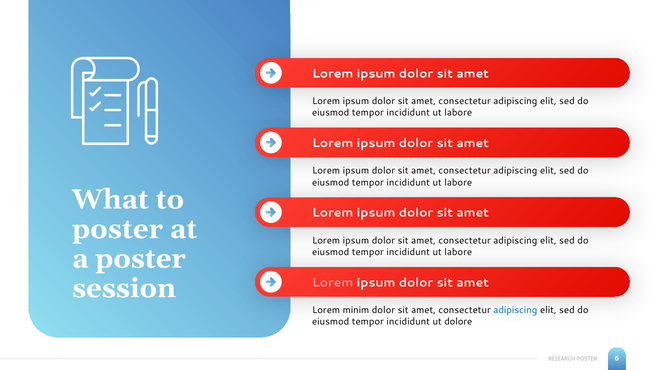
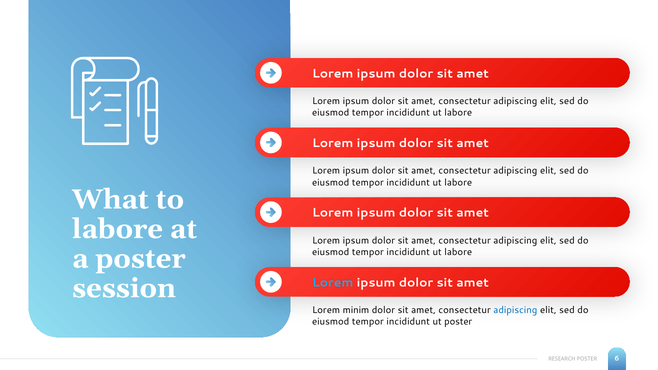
poster at (118, 229): poster -> labore
Lorem at (333, 283) colour: pink -> light blue
ut dolore: dolore -> poster
